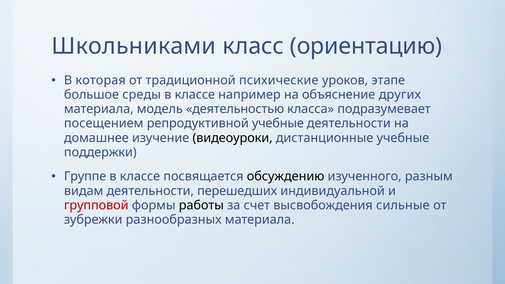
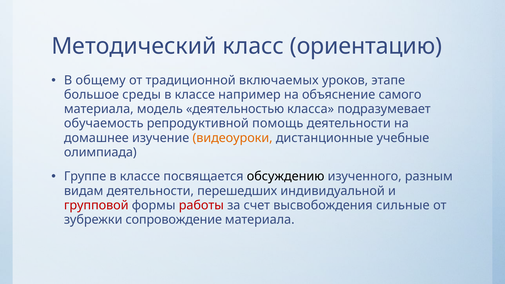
Школьниками: Школьниками -> Методический
которая: которая -> общему
психические: психические -> включаемых
других: других -> самого
посещением: посещением -> обучаемость
репродуктивной учебные: учебные -> помощь
видеоуроки colour: black -> orange
поддержки: поддержки -> олимпиада
работы colour: black -> red
разнообразных: разнообразных -> сопровождение
